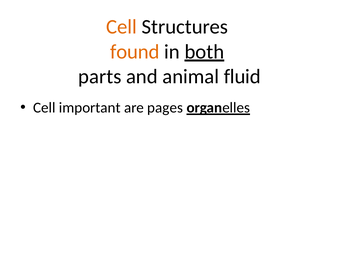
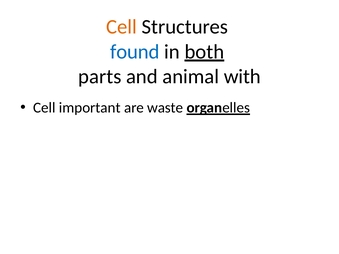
found colour: orange -> blue
fluid: fluid -> with
pages: pages -> waste
